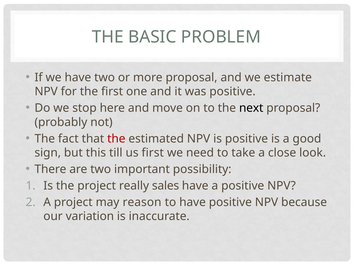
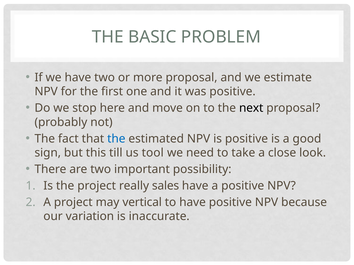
the at (116, 139) colour: red -> blue
us first: first -> tool
reason: reason -> vertical
